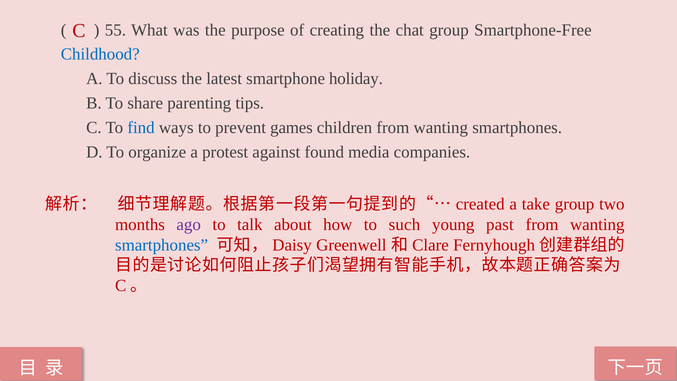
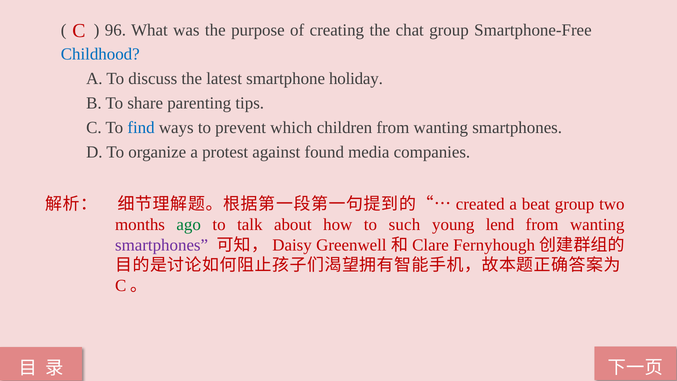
55: 55 -> 96
games: games -> which
take: take -> beat
ago colour: purple -> green
past: past -> lend
smartphones at (162, 245) colour: blue -> purple
